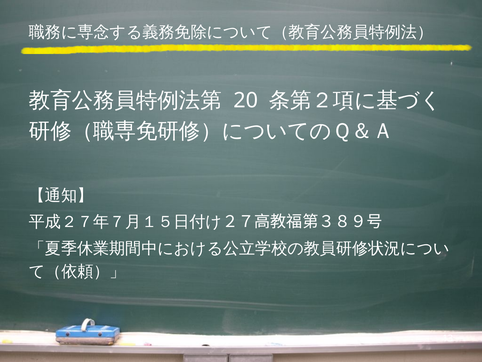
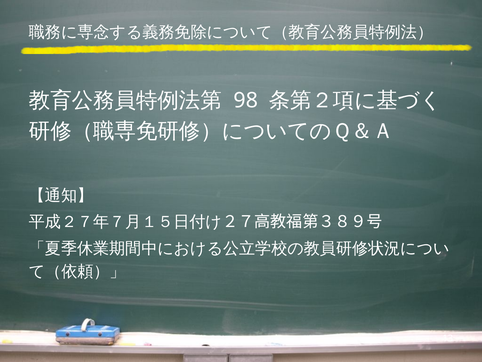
20: 20 -> 98
